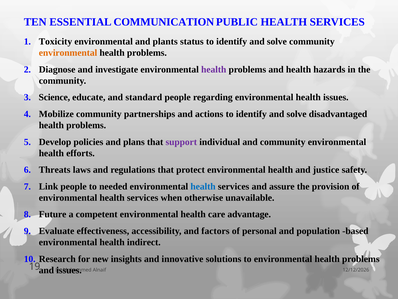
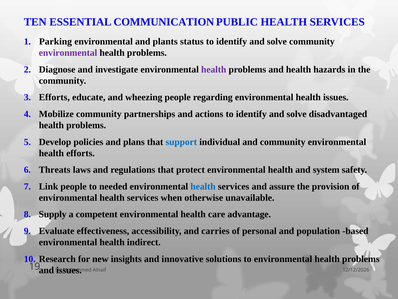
Toxicity: Toxicity -> Parking
environmental at (68, 53) colour: orange -> purple
Science at (54, 97): Science -> Efforts
standard: standard -> wheezing
support colour: purple -> blue
justice: justice -> system
Future: Future -> Supply
factors: factors -> carries
